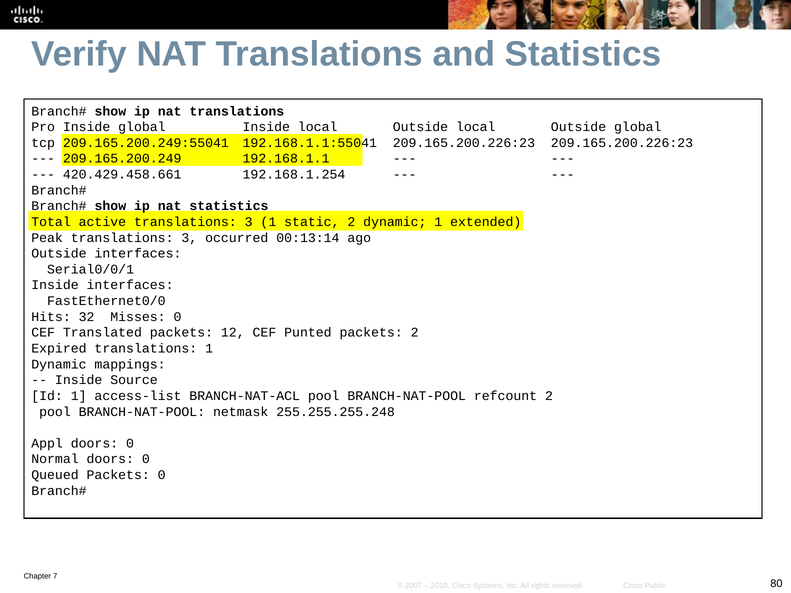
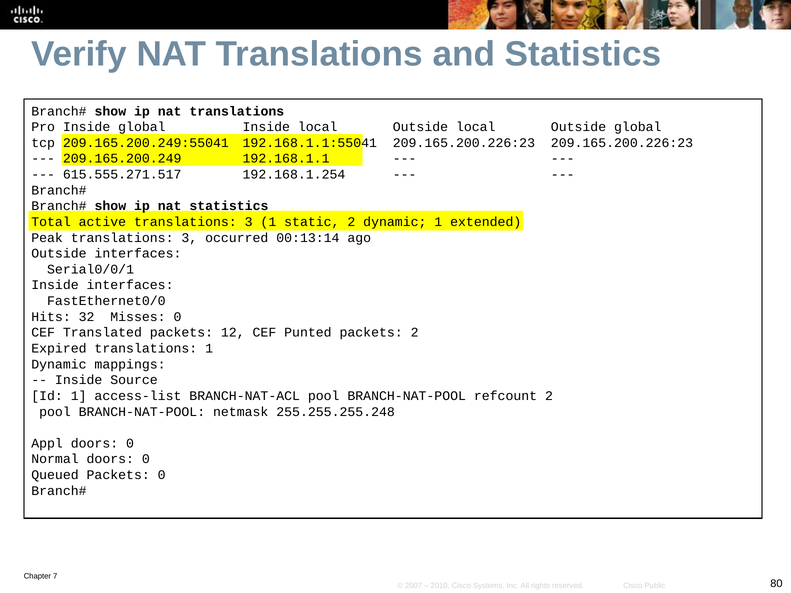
420.429.458.661: 420.429.458.661 -> 615.555.271.517
